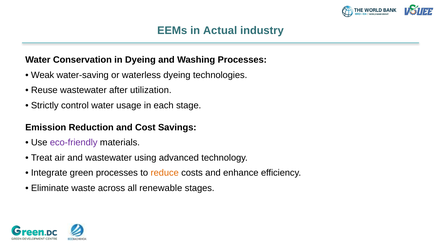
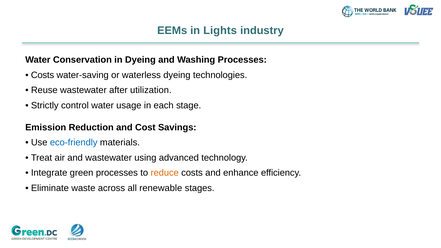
Actual: Actual -> Lights
Weak at (43, 75): Weak -> Costs
eco-friendly colour: purple -> blue
